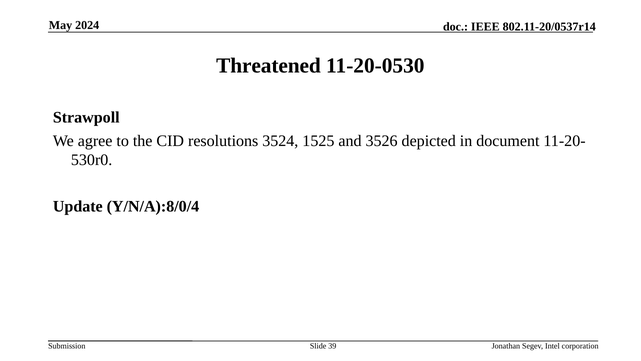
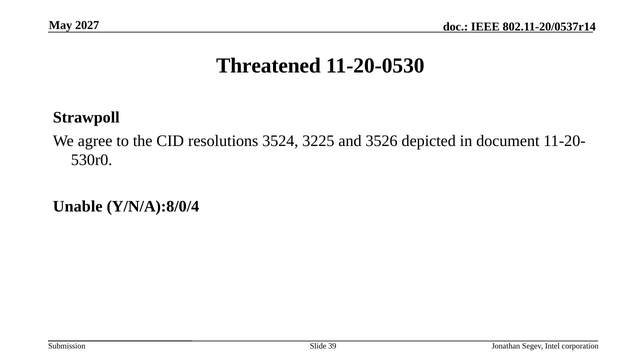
2024: 2024 -> 2027
1525: 1525 -> 3225
Update: Update -> Unable
